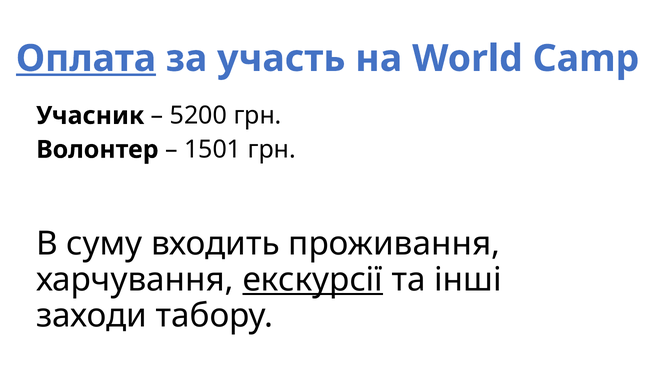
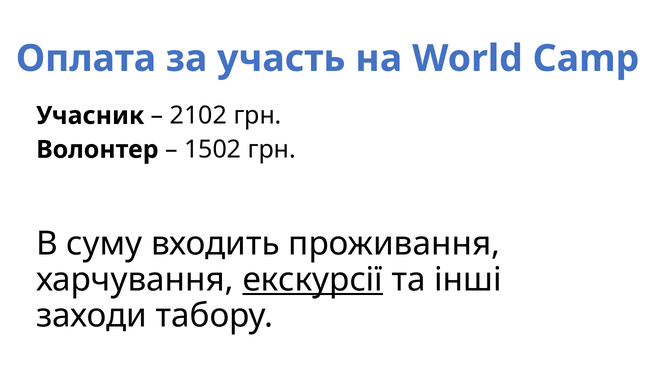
Оплата underline: present -> none
5200: 5200 -> 2102
1501: 1501 -> 1502
